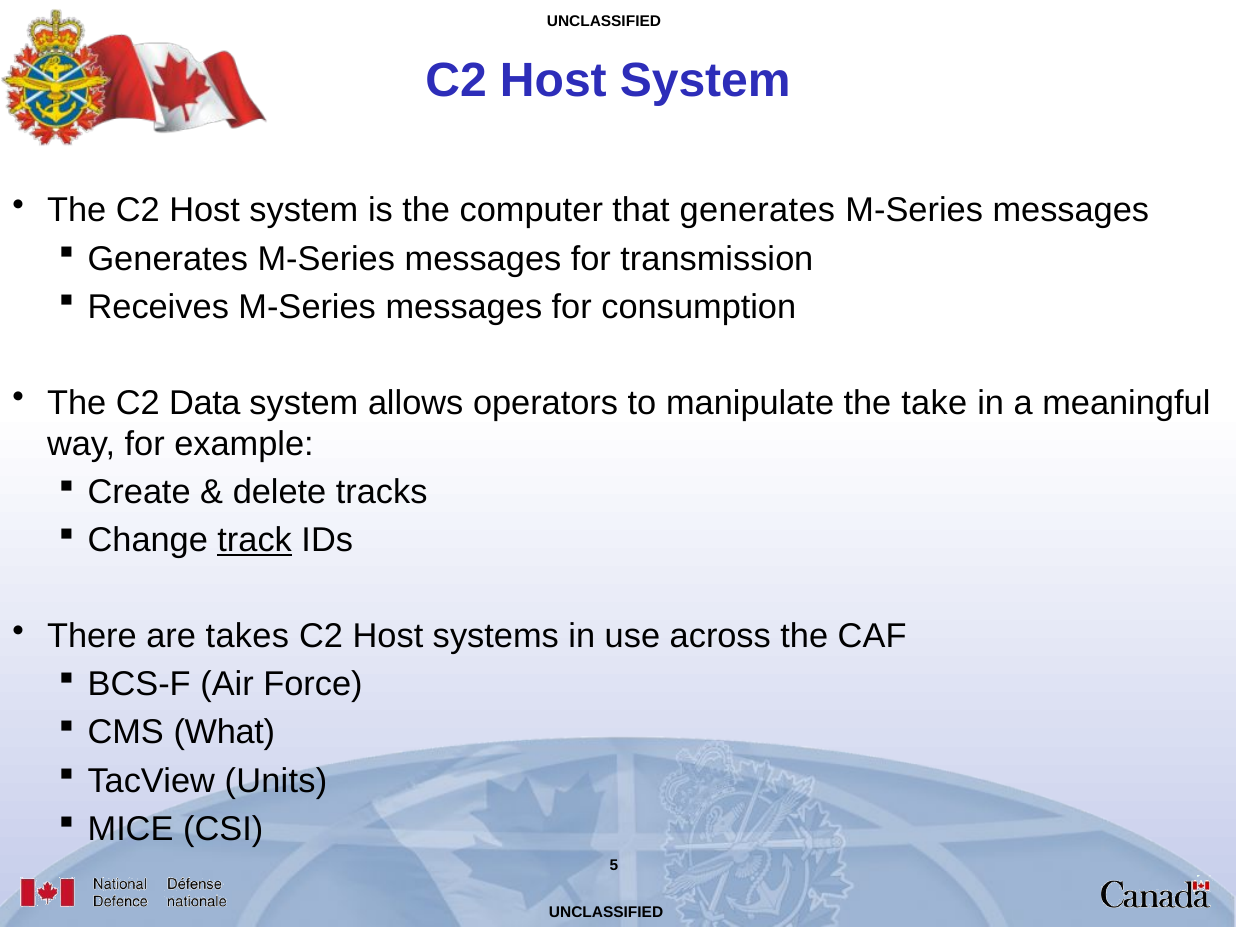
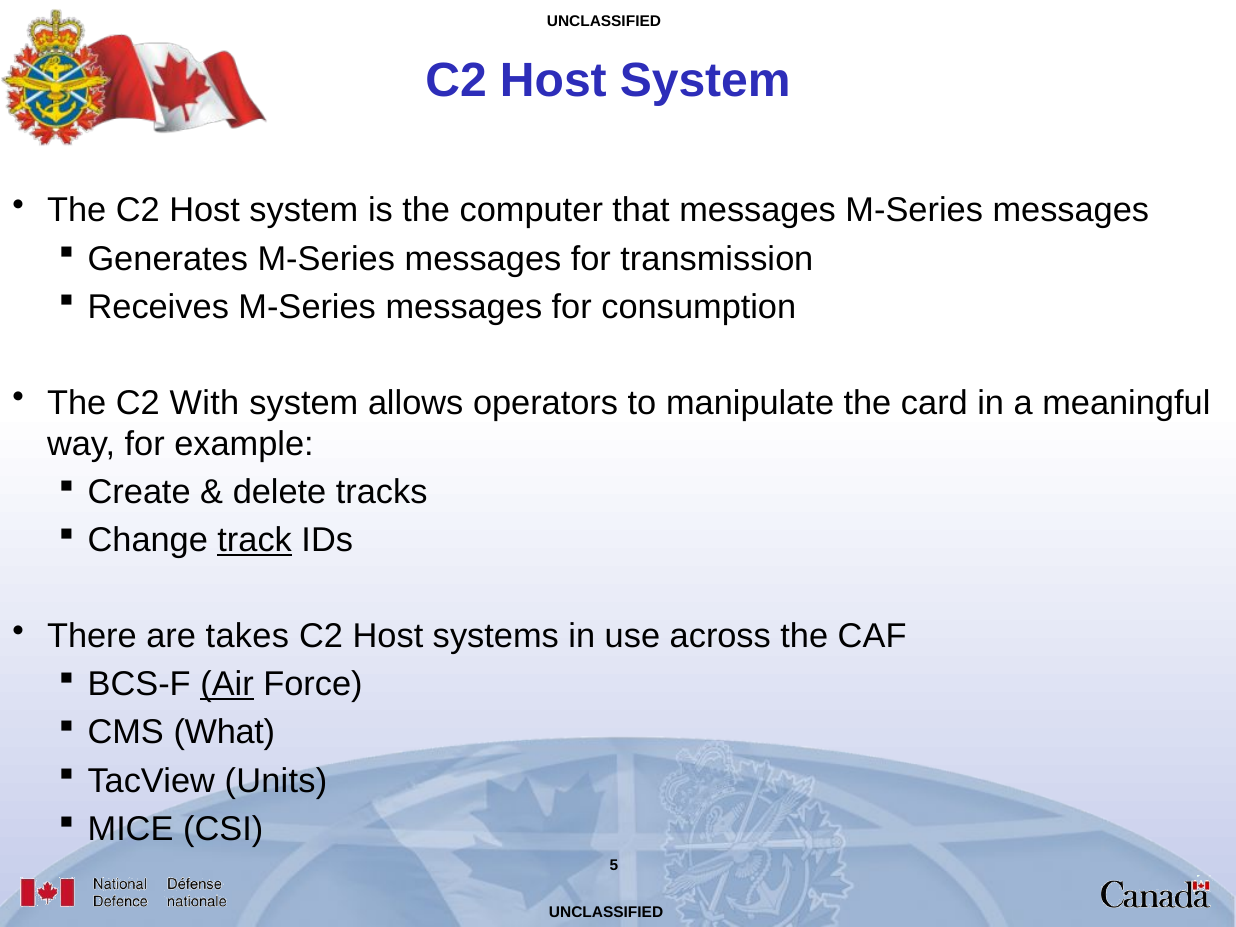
that generates: generates -> messages
Data: Data -> With
take: take -> card
Air underline: none -> present
